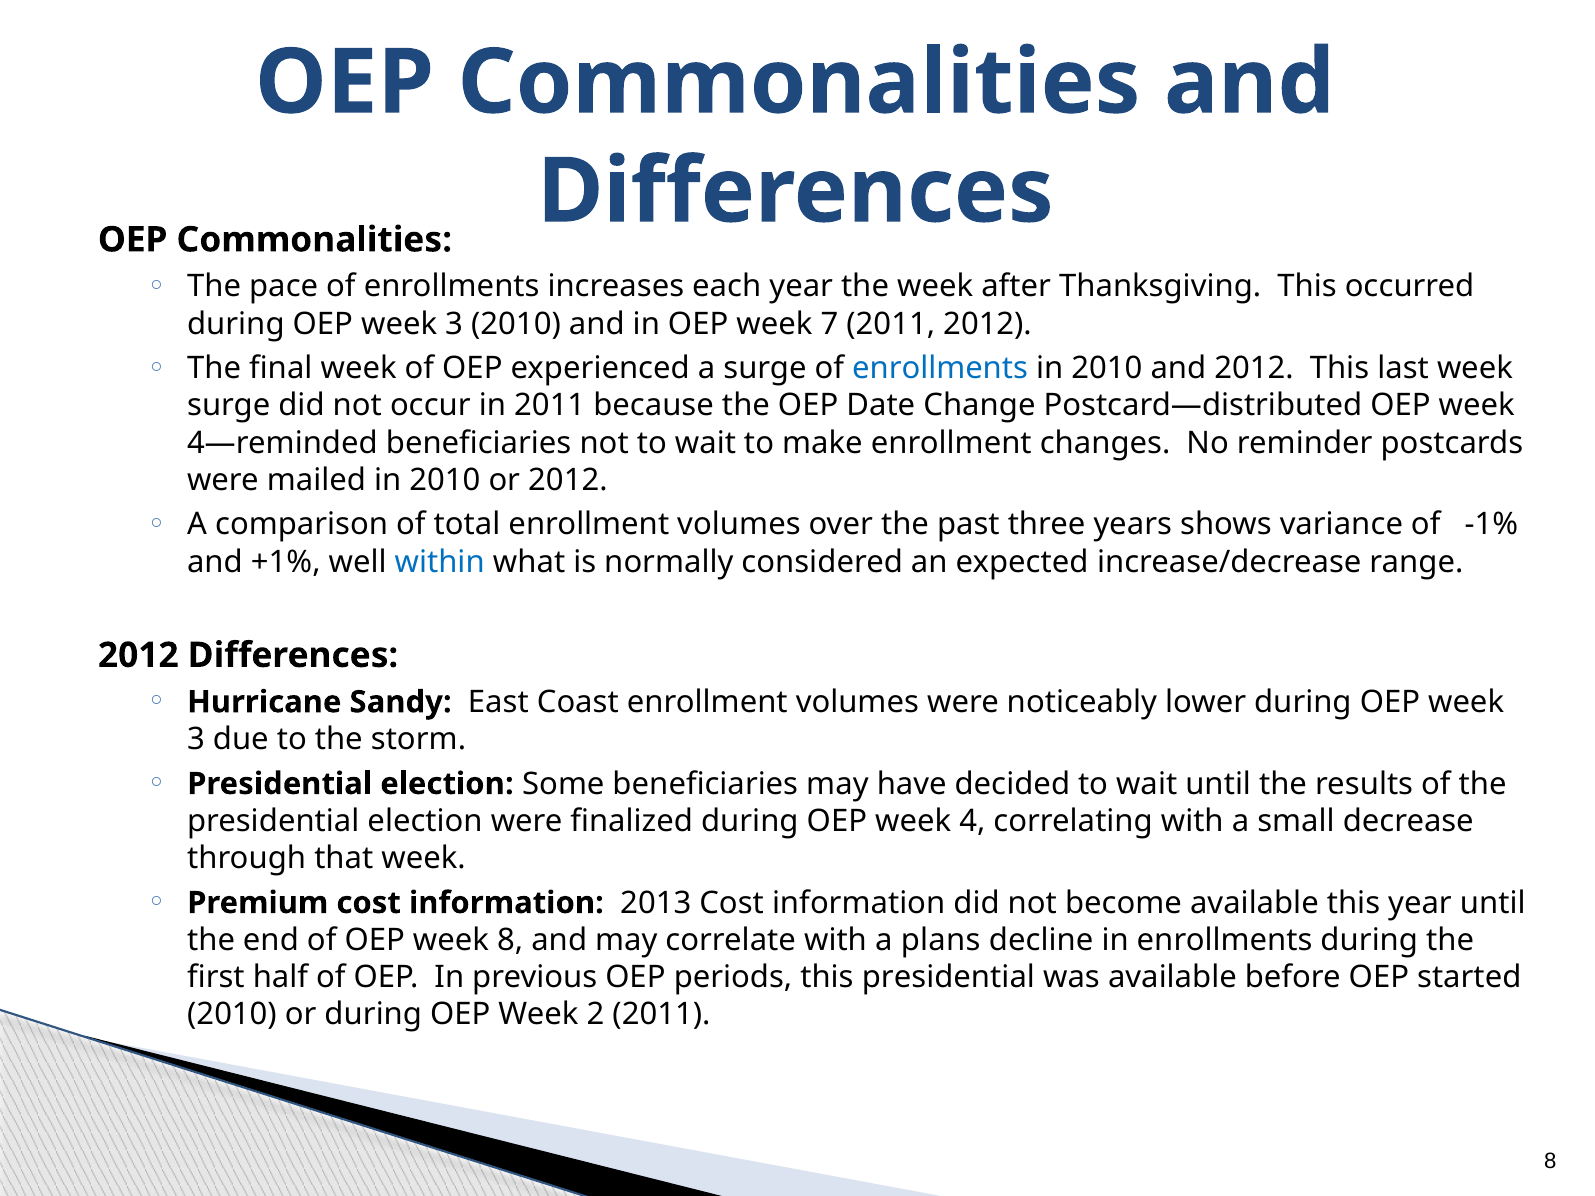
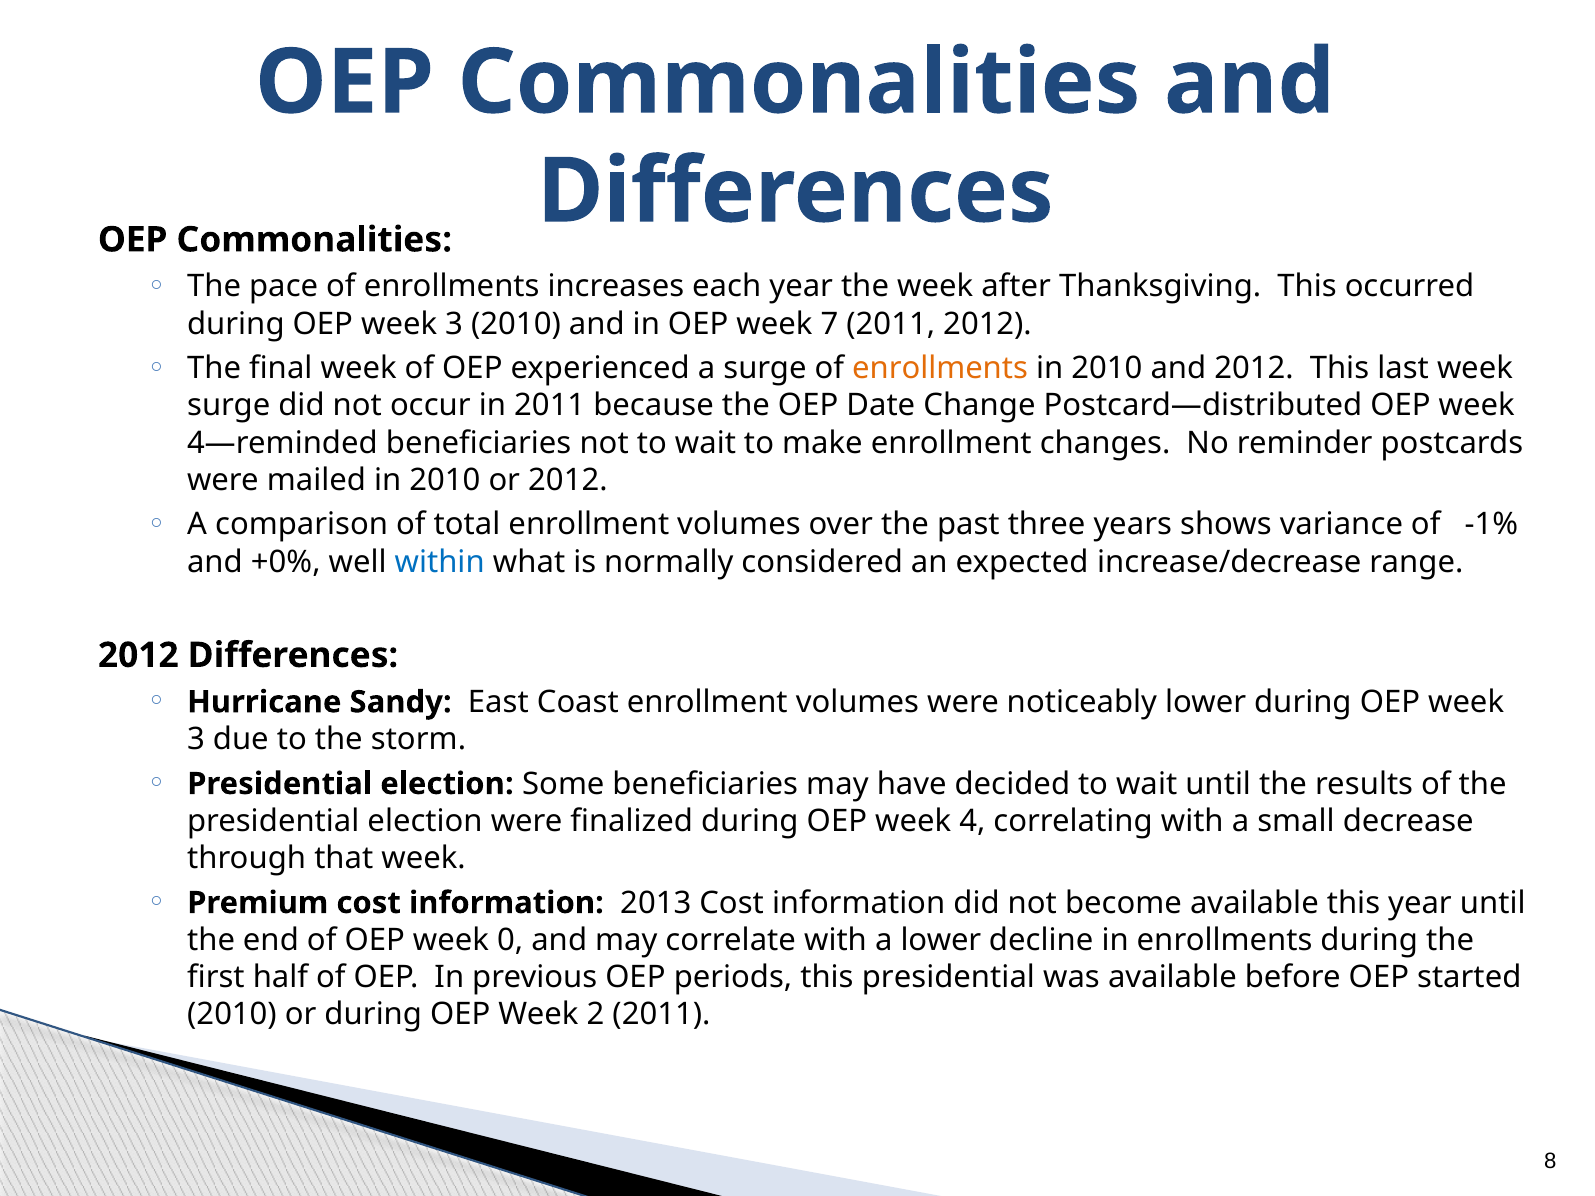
enrollments at (940, 368) colour: blue -> orange
+1%: +1% -> +0%
week 8: 8 -> 0
a plans: plans -> lower
